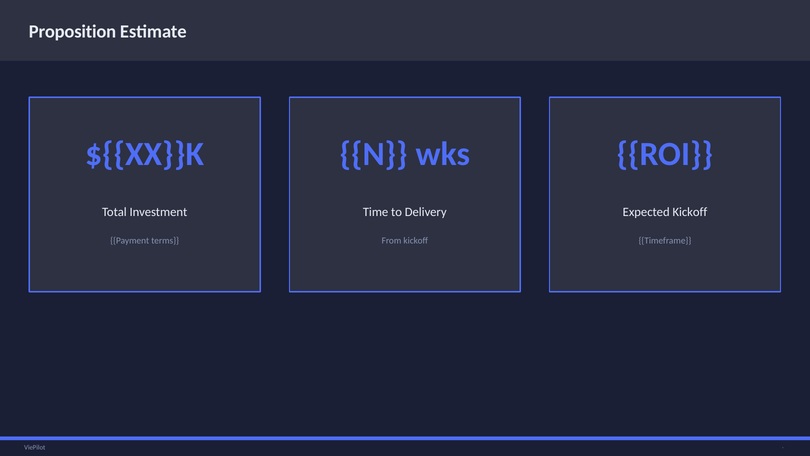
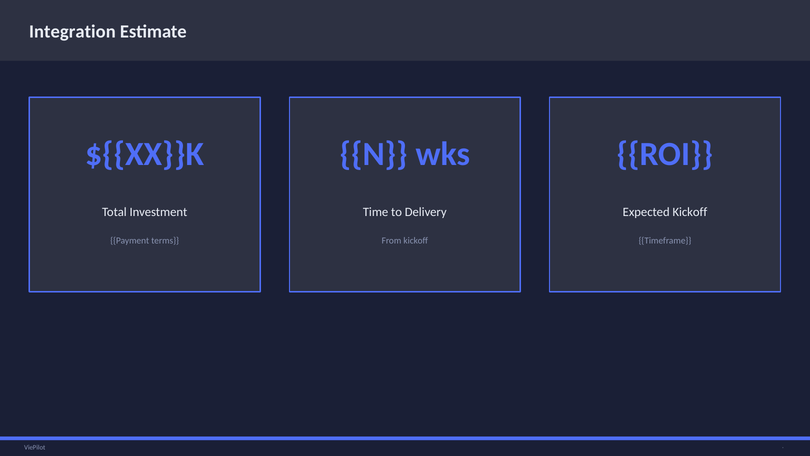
Proposition: Proposition -> Integration
